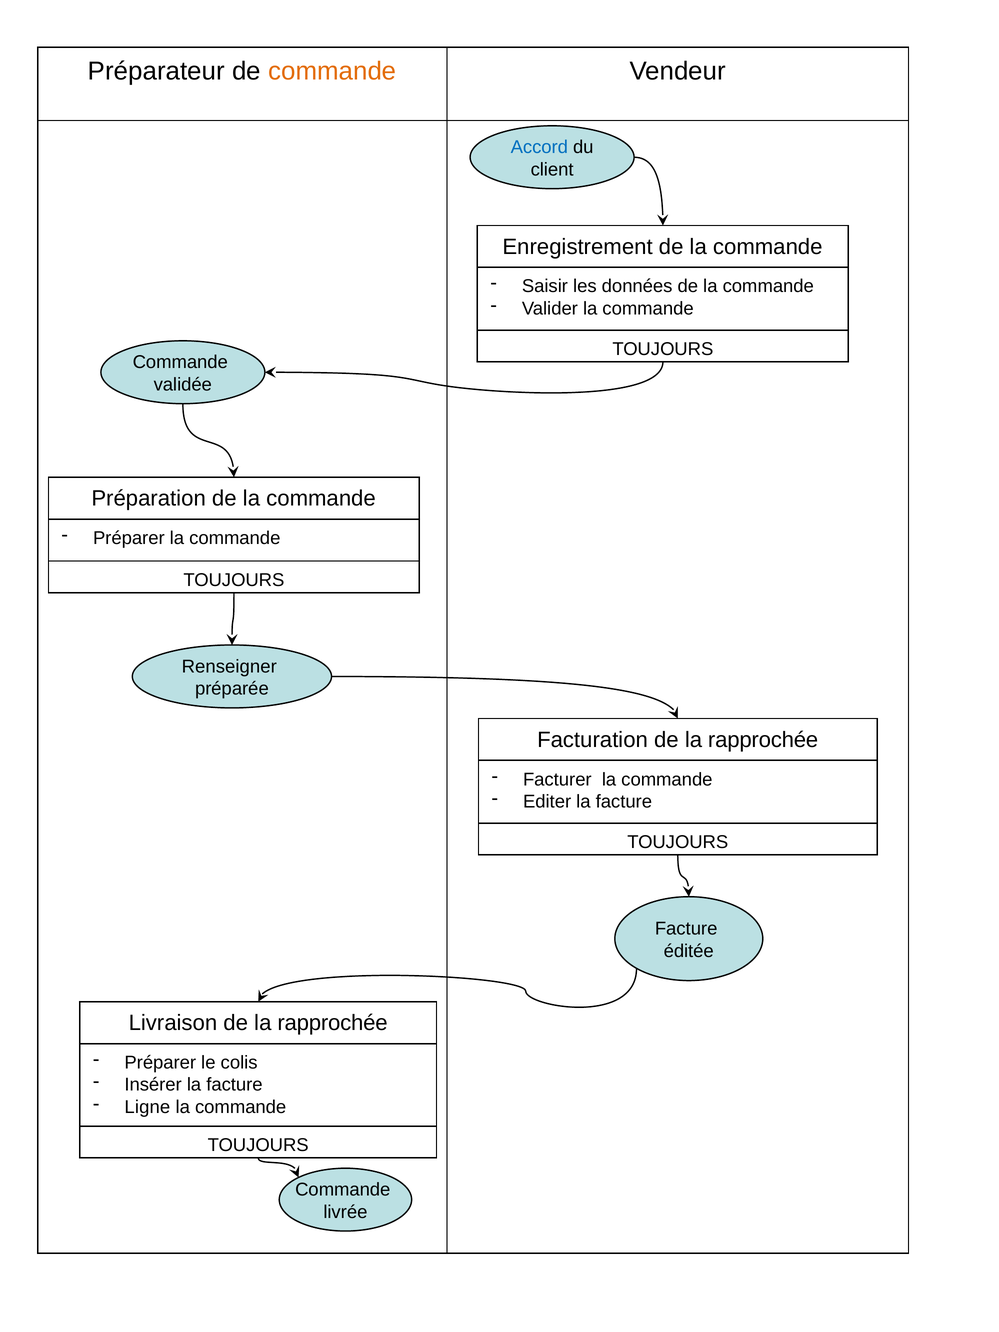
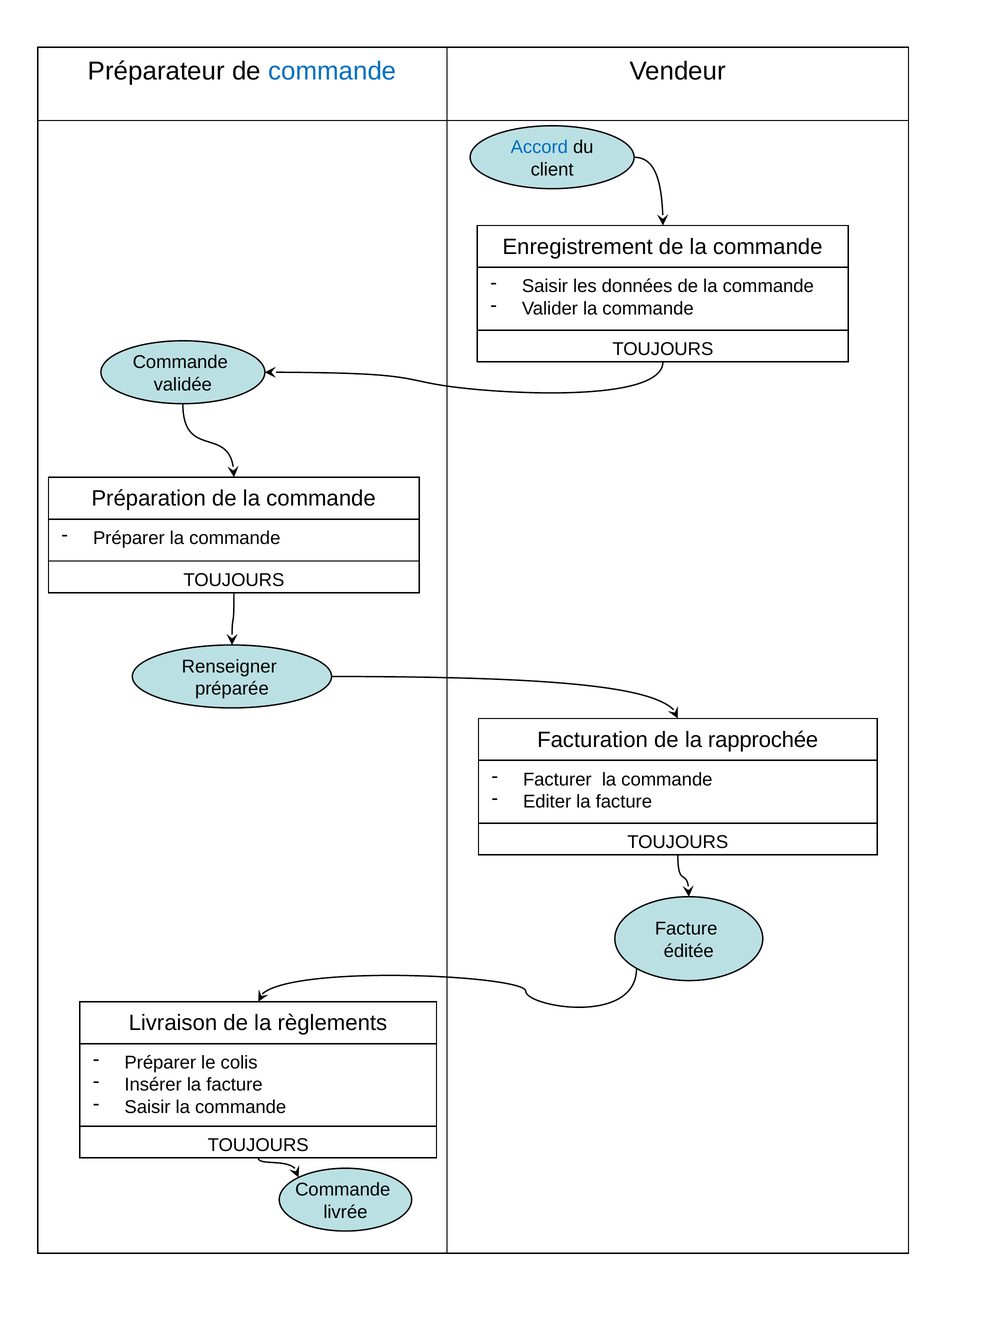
commande at (332, 71) colour: orange -> blue
Livraison de la rapprochée: rapprochée -> règlements
Ligne at (147, 1107): Ligne -> Saisir
